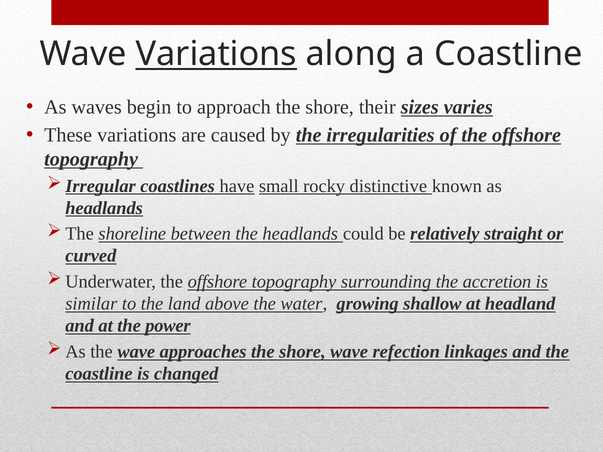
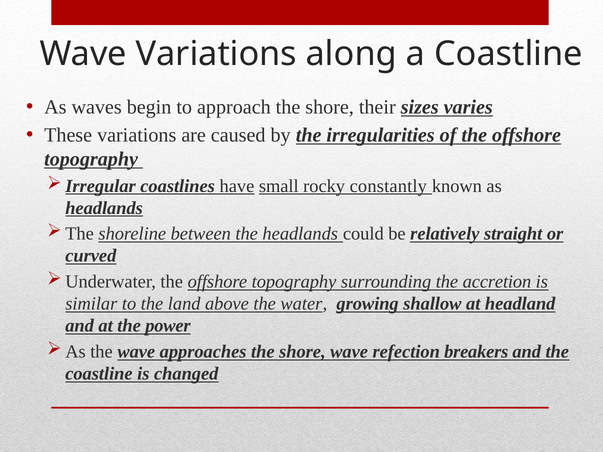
Variations at (216, 54) underline: present -> none
distinctive: distinctive -> constantly
linkages: linkages -> breakers
